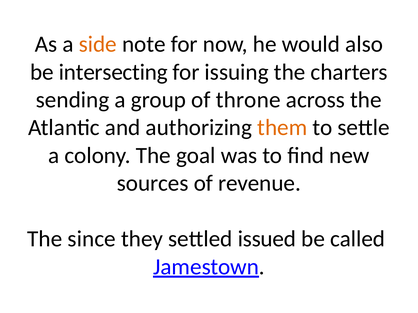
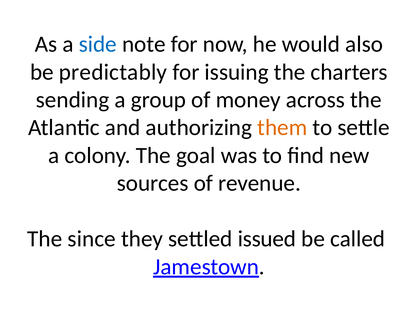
side colour: orange -> blue
intersecting: intersecting -> predictably
throne: throne -> money
